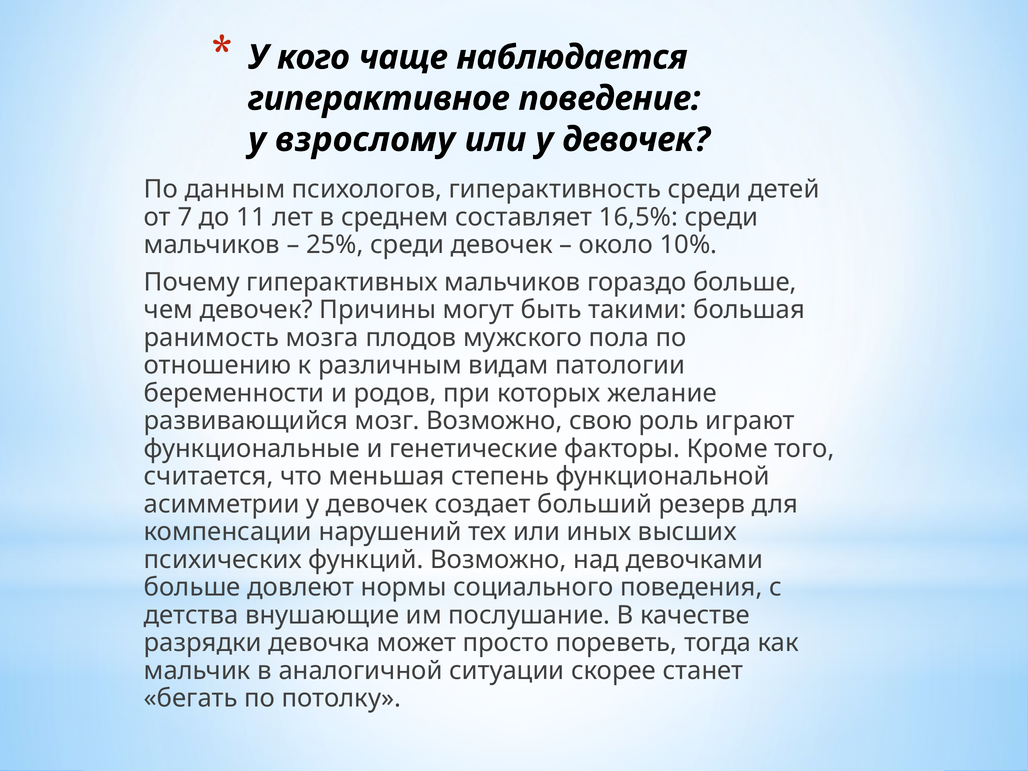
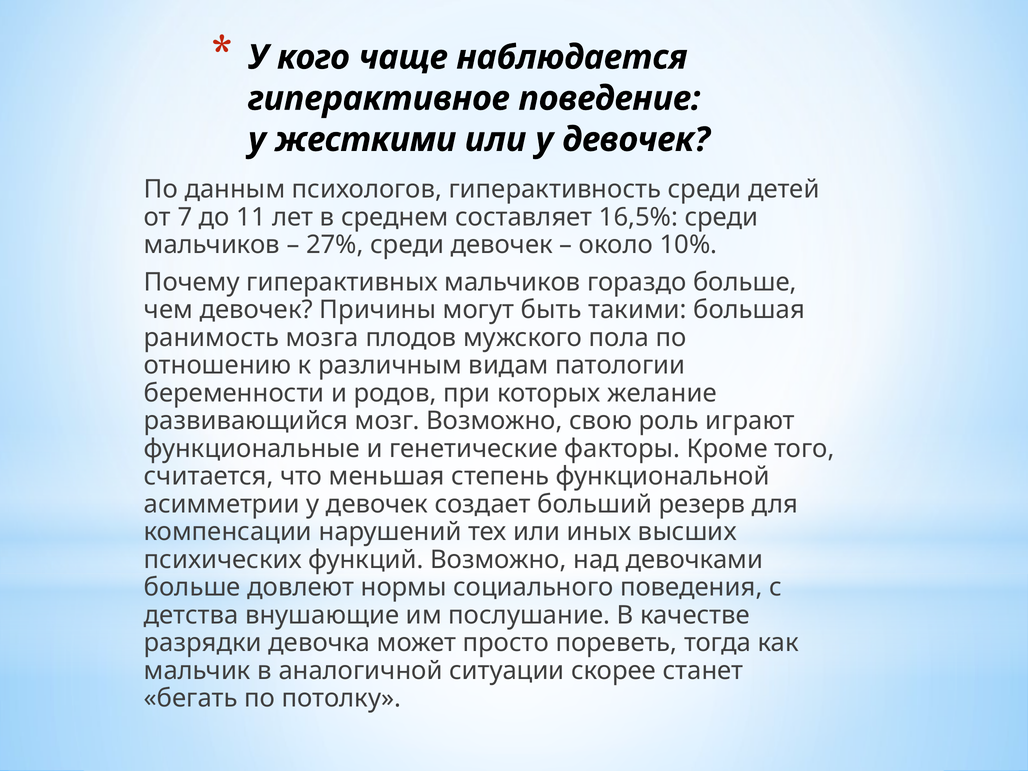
взрослому: взрослому -> жесткими
25%: 25% -> 27%
